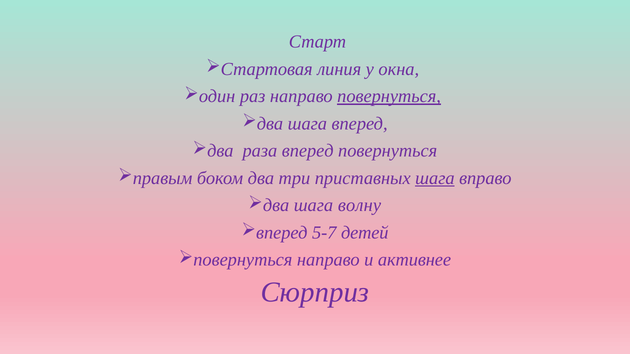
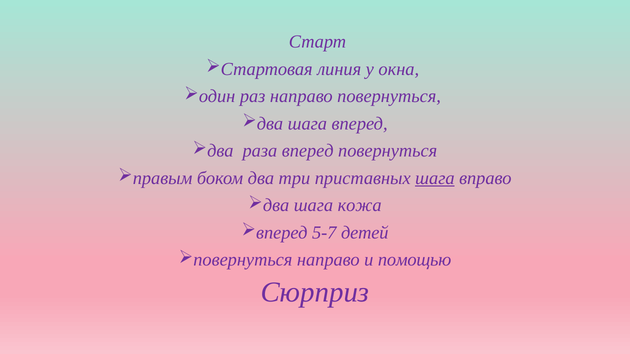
повернуться at (389, 96) underline: present -> none
волну: волну -> кожа
активнее: активнее -> помощью
